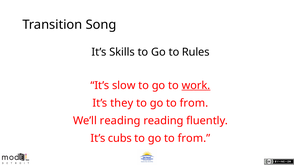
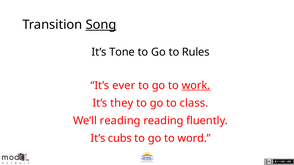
Song underline: none -> present
Skills: Skills -> Tone
slow: slow -> ever
from at (194, 103): from -> class
from at (194, 139): from -> word
